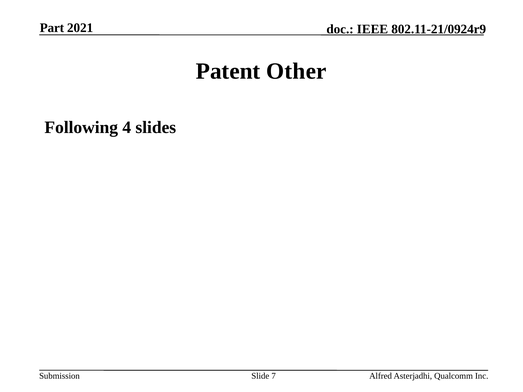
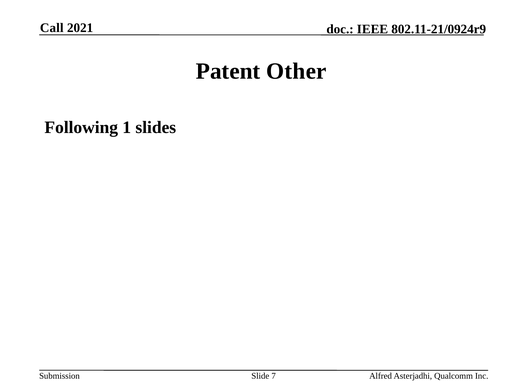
Part: Part -> Call
4: 4 -> 1
